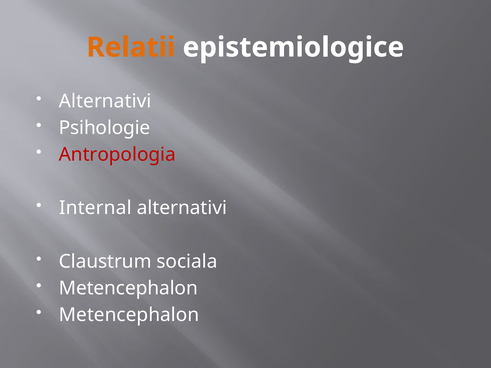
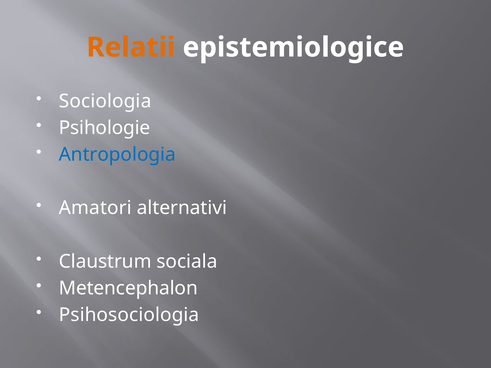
Alternativi at (105, 101): Alternativi -> Sociologia
Antropologia colour: red -> blue
Internal: Internal -> Amatori
Metencephalon at (129, 315): Metencephalon -> Psihosociologia
